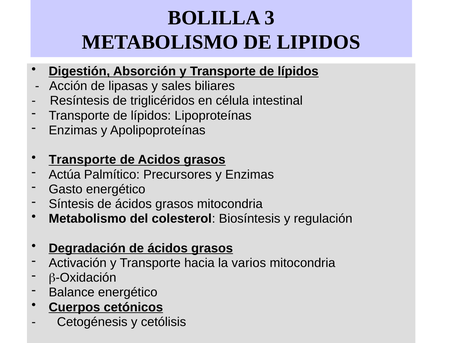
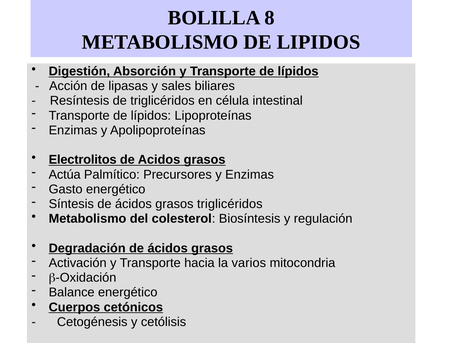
3: 3 -> 8
Transporte at (83, 160): Transporte -> Electrolitos
grasos mitocondria: mitocondria -> triglicéridos
